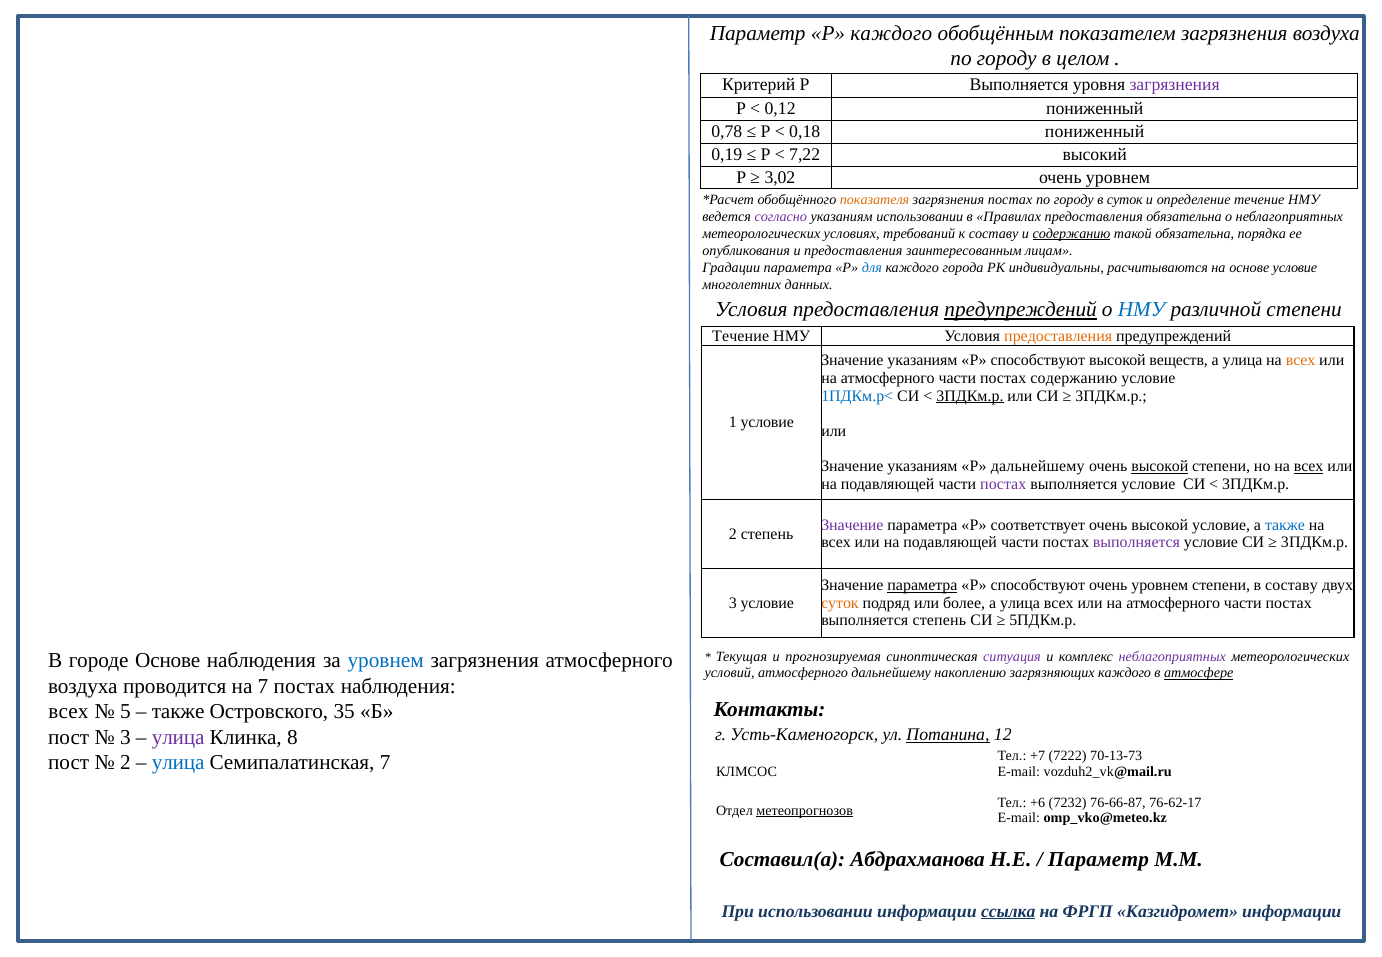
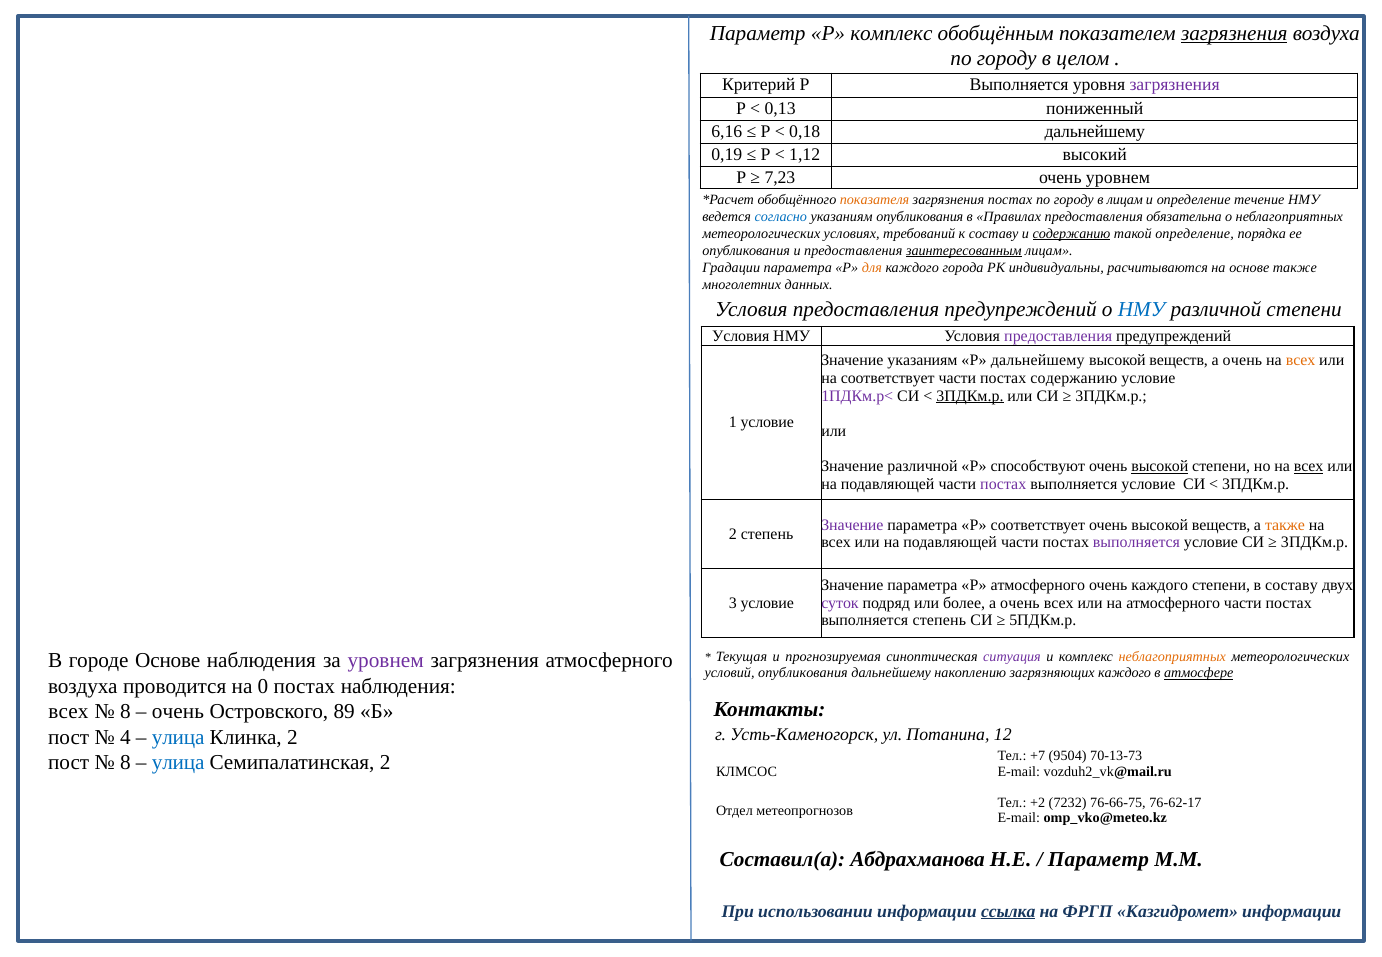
Р каждого: каждого -> комплекс
загрязнения at (1234, 33) underline: none -> present
0,12: 0,12 -> 0,13
0,78: 0,78 -> 6,16
0,18 пониженный: пониженный -> дальнейшему
7,22: 7,22 -> 1,12
3,02: 3,02 -> 7,23
в суток: суток -> лицам
согласно colour: purple -> blue
указаниям использовании: использовании -> опубликования
такой обязательна: обязательна -> определение
заинтересованным underline: none -> present
для colour: blue -> orange
основе условие: условие -> также
предупреждений at (1021, 310) underline: present -> none
Течение at (741, 336): Течение -> Условия
предоставления at (1058, 336) colour: orange -> purple
способствуют at (1038, 360): способствуют -> дальнейшему
улица at (1243, 360): улица -> очень
атмосферного at (888, 378): атмосферного -> соответствует
1ПДКм.р< colour: blue -> purple
указаниям at (922, 467): указаниям -> различной
Р дальнейшему: дальнейшему -> способствуют
очень высокой условие: условие -> веществ
также at (1285, 525) colour: blue -> orange
параметра at (922, 585) underline: present -> none
способствуют at (1038, 585): способствуют -> атмосферного
уровнем at (1160, 585): уровнем -> каждого
суток at (840, 603) colour: orange -> purple
более а улица: улица -> очень
уровнем at (386, 660) colour: blue -> purple
неблагоприятных at (1172, 656) colour: purple -> orange
условий атмосферного: атмосферного -> опубликования
на 7: 7 -> 0
5 at (125, 711): 5 -> 8
также at (178, 711): также -> очень
35: 35 -> 89
Потанина underline: present -> none
3 at (125, 737): 3 -> 4
улица at (178, 737) colour: purple -> blue
Клинка 8: 8 -> 2
7222: 7222 -> 9504
2 at (125, 763): 2 -> 8
Семипалатинская 7: 7 -> 2
+6: +6 -> +2
76-66-87: 76-66-87 -> 76-66-75
метеопрогнозов underline: present -> none
